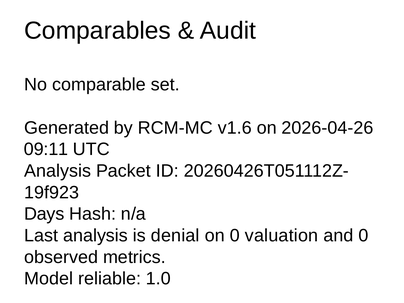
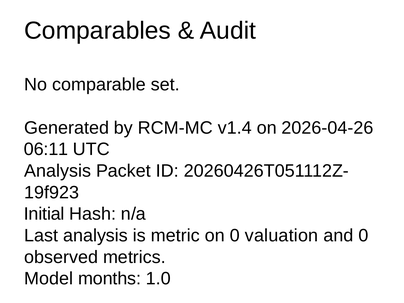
v1.6: v1.6 -> v1.4
09:11: 09:11 -> 06:11
Days: Days -> Initial
denial: denial -> metric
reliable: reliable -> months
